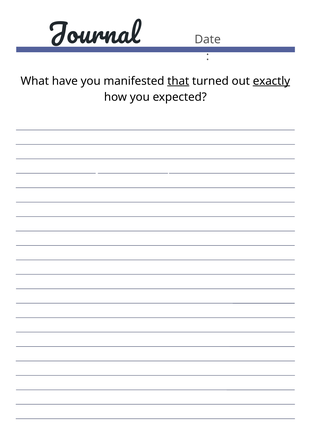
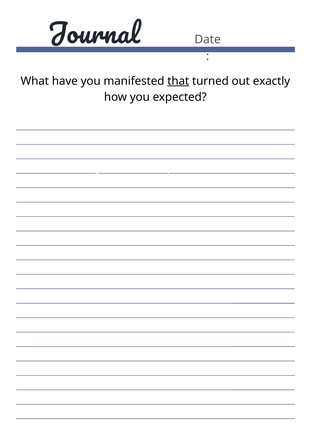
exactly underline: present -> none
